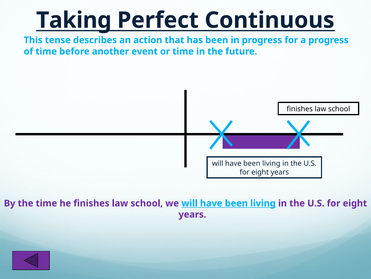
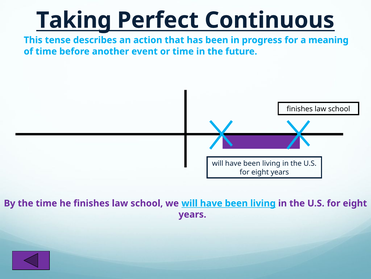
a progress: progress -> meaning
